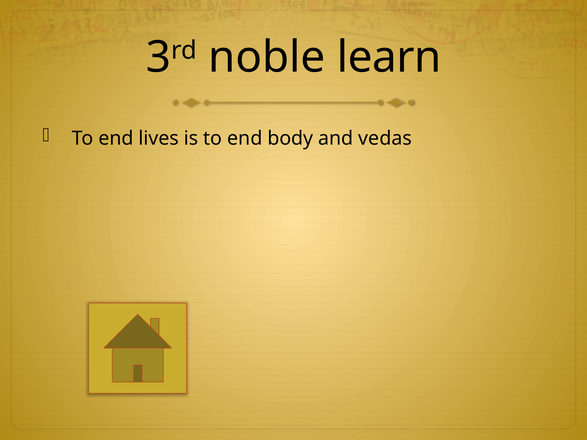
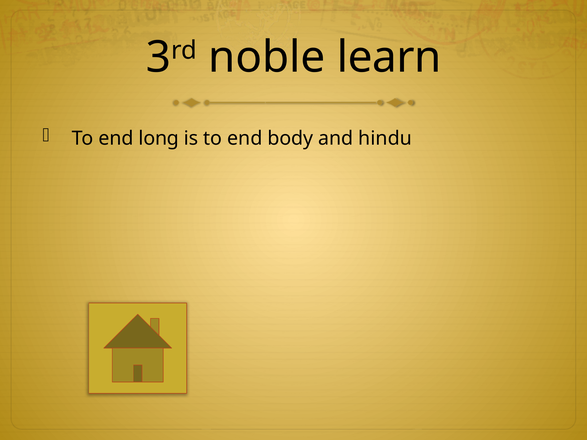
lives: lives -> long
vedas: vedas -> hindu
